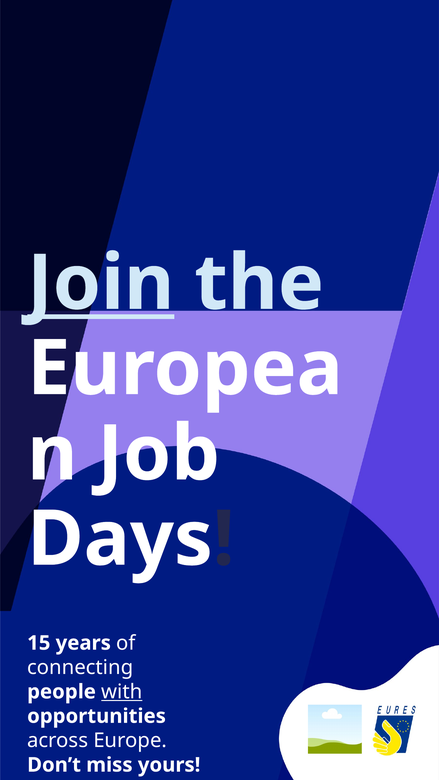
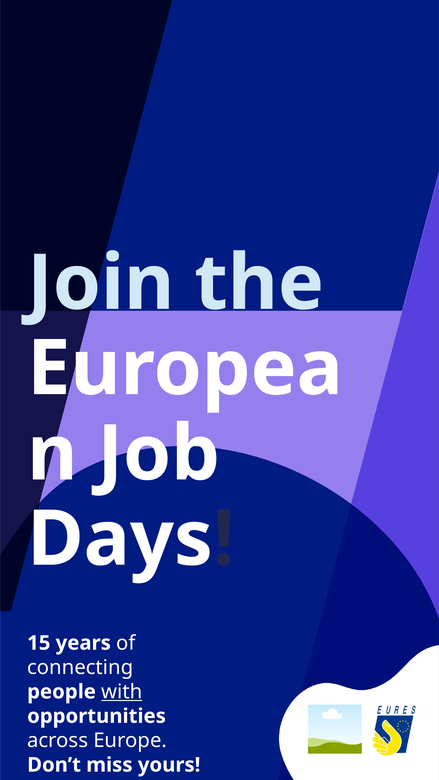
Join underline: present -> none
